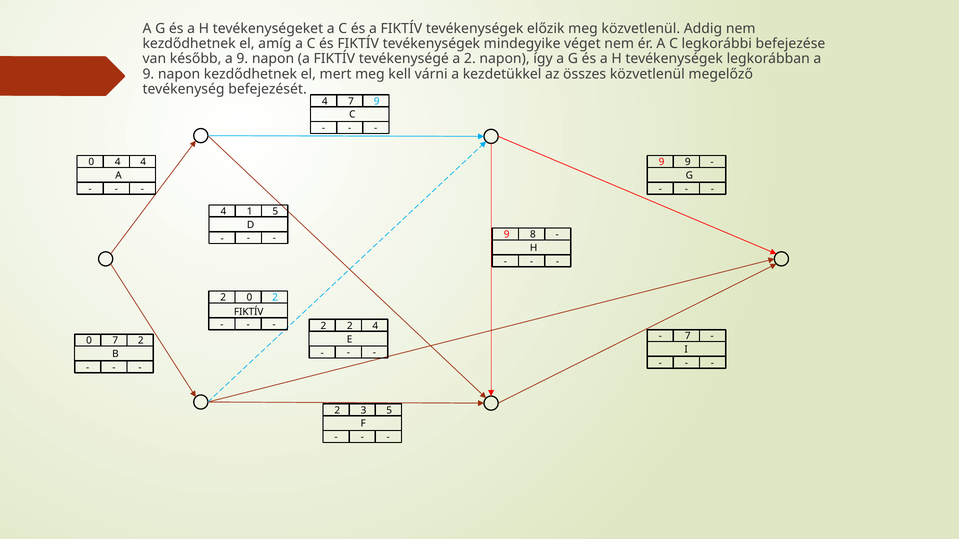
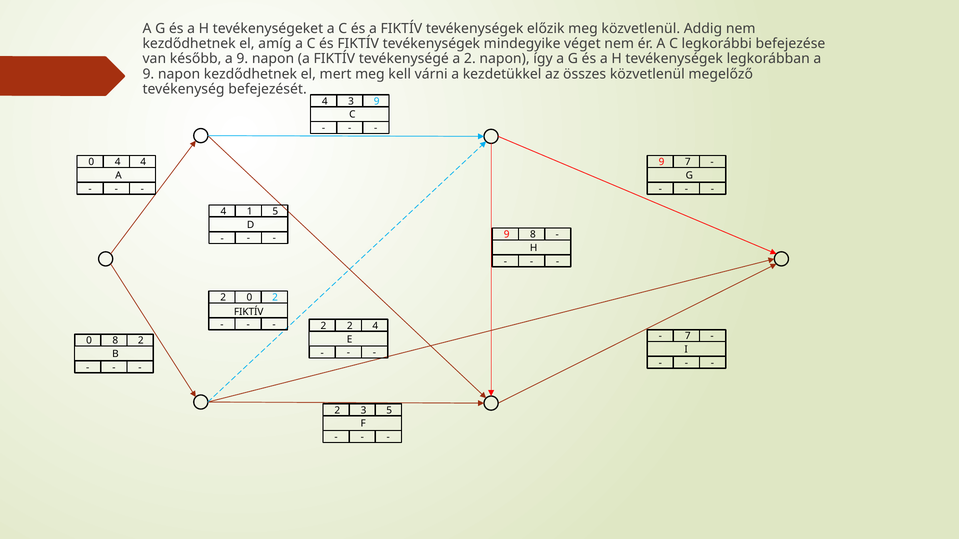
4 7: 7 -> 3
9 9: 9 -> 7
0 7: 7 -> 8
